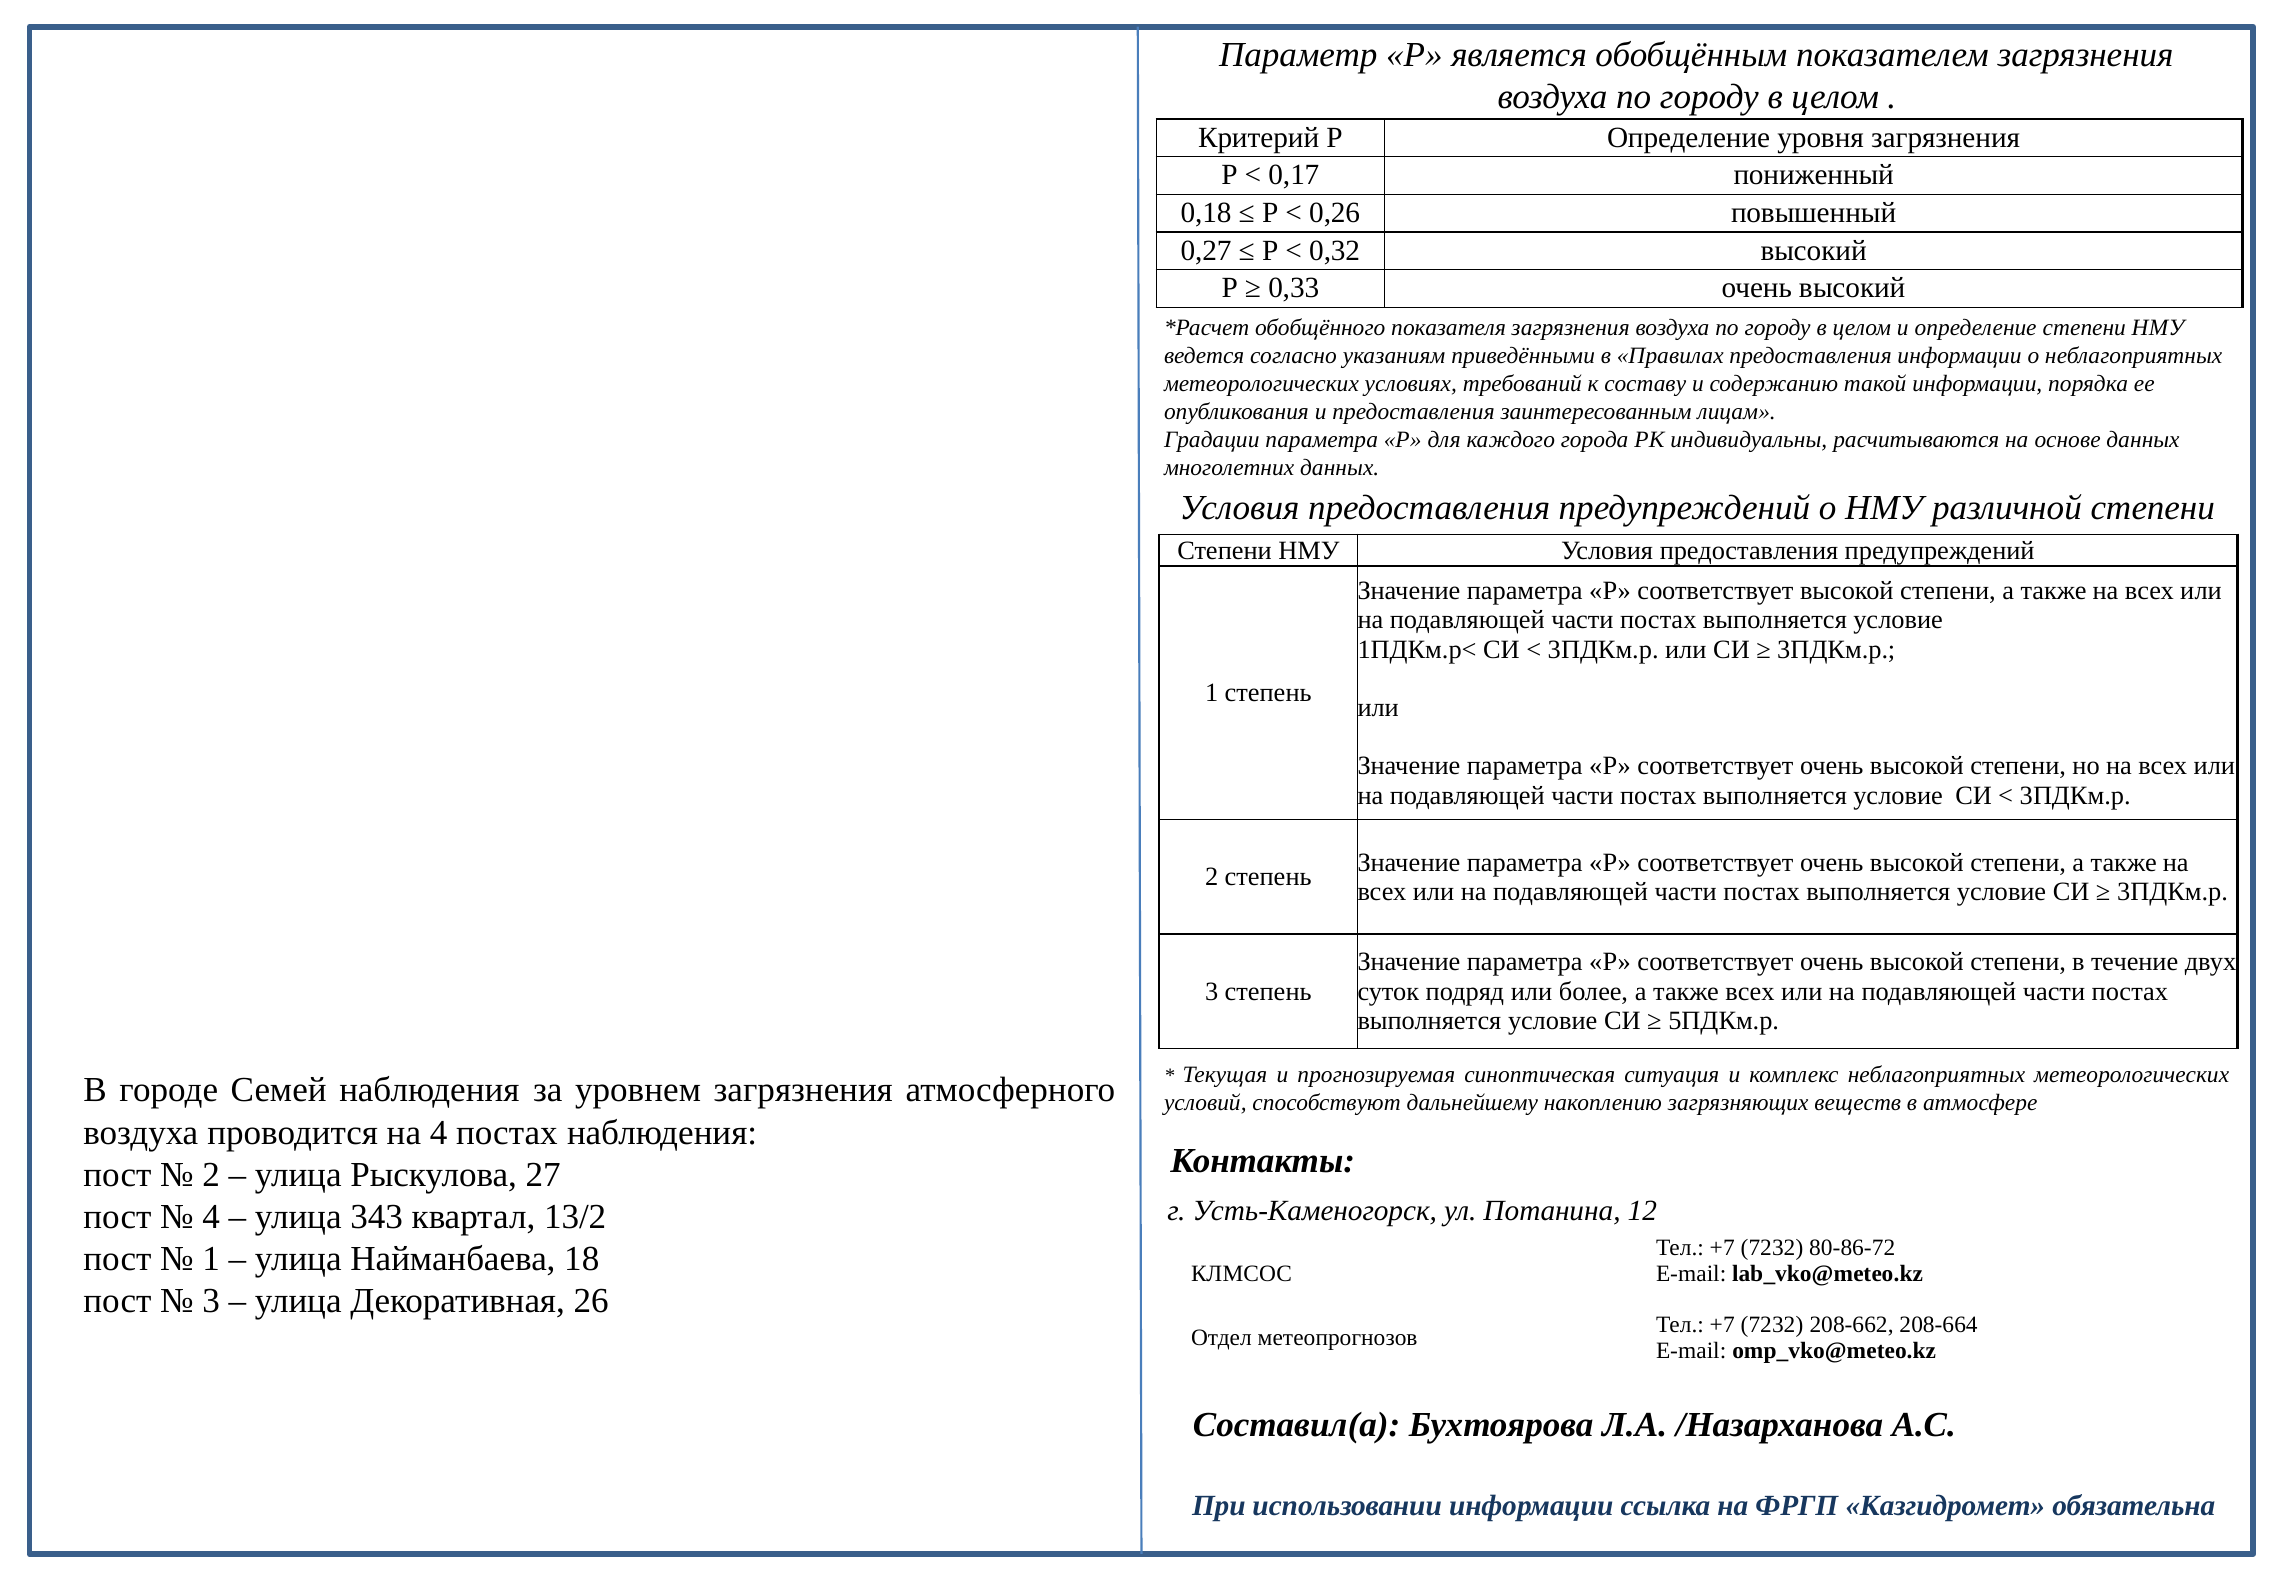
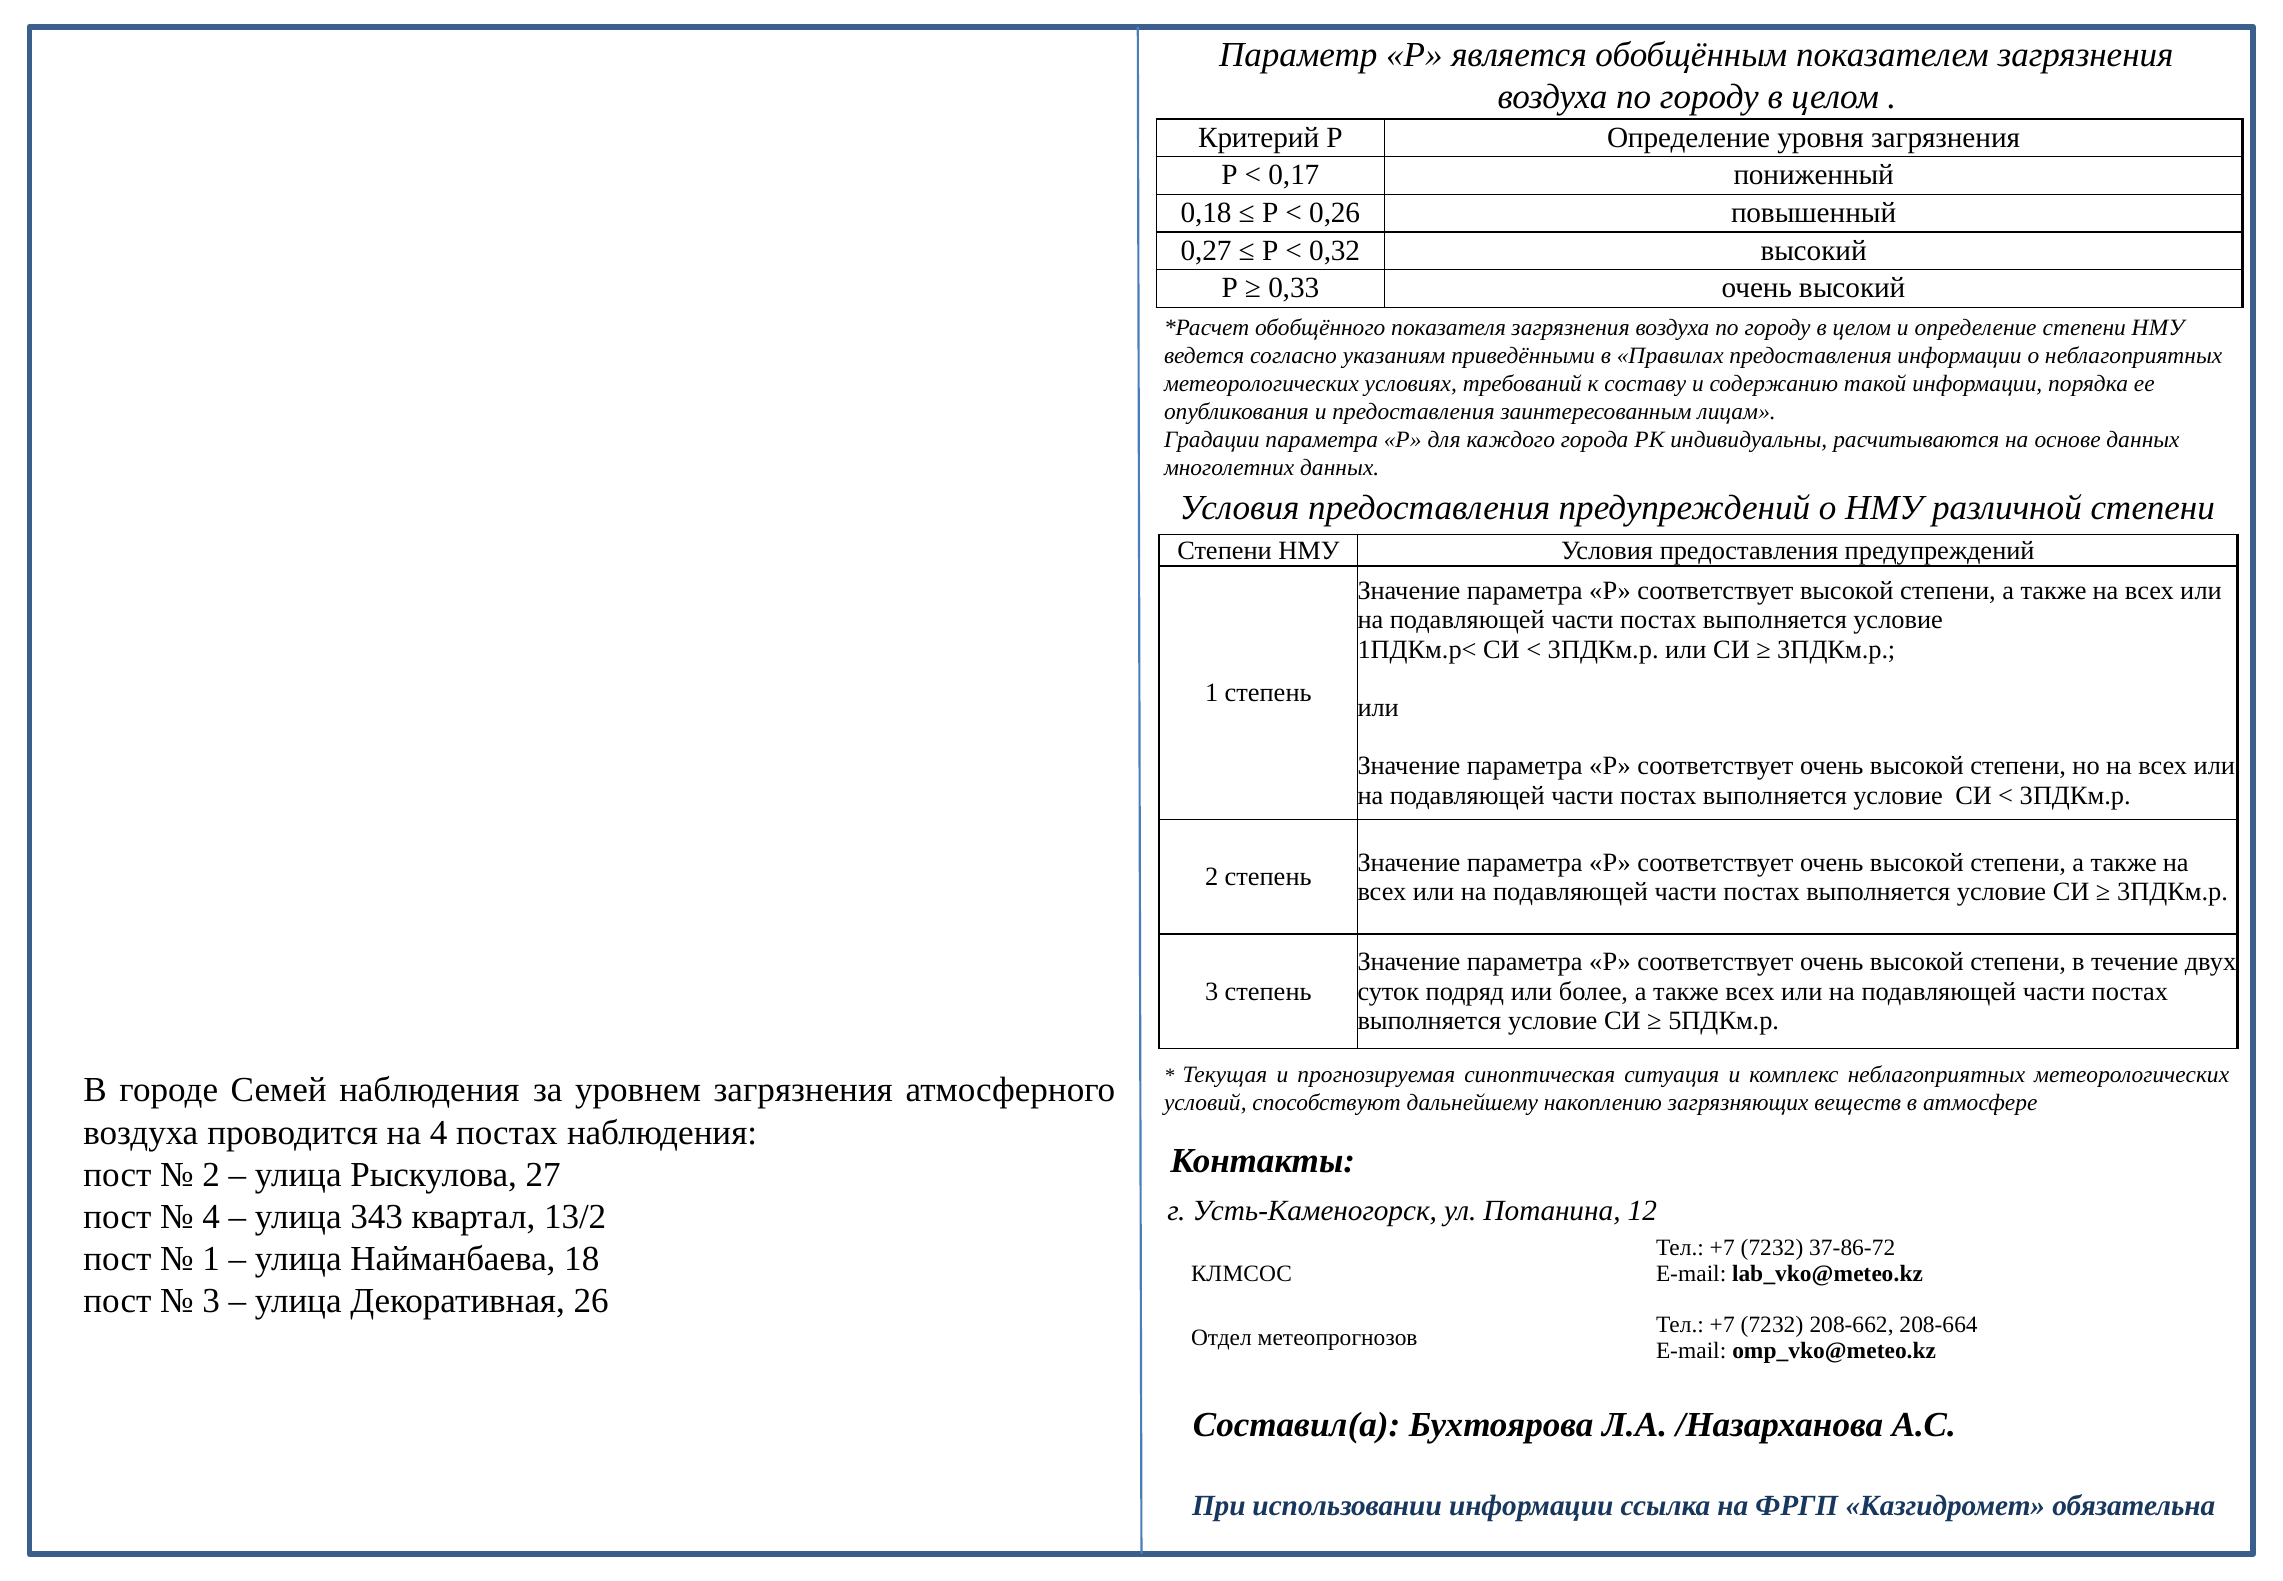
80-86-72: 80-86-72 -> 37-86-72
